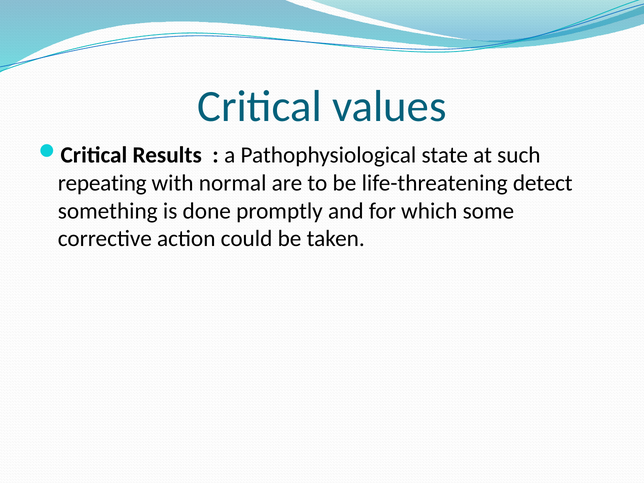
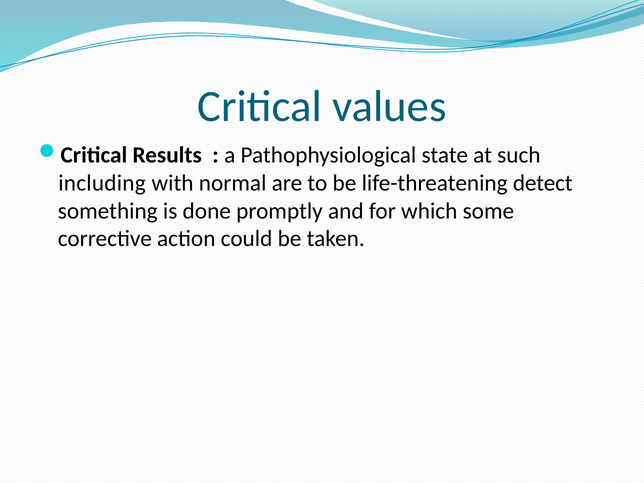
repeating: repeating -> including
